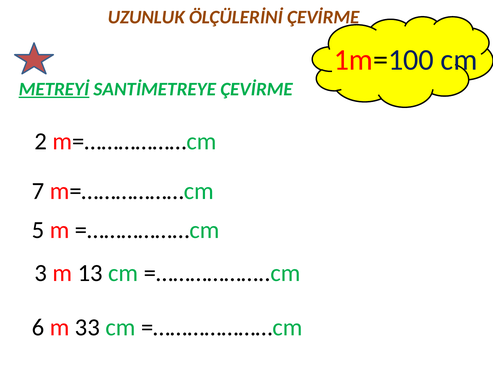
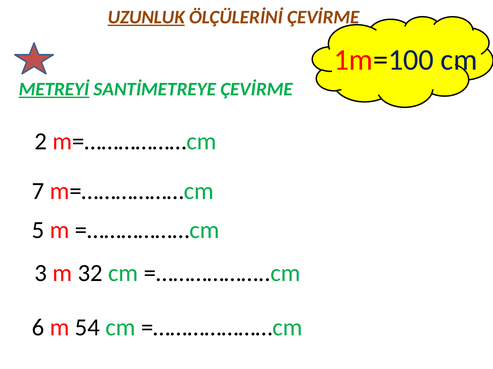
UZUNLUK underline: none -> present
13: 13 -> 32
33: 33 -> 54
